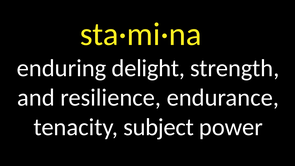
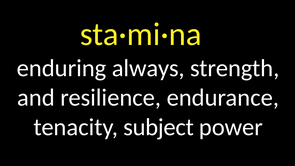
delight: delight -> always
